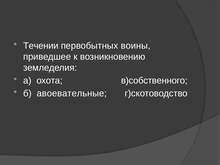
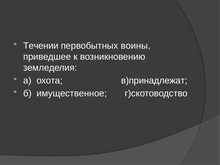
в)собственного: в)собственного -> в)принадлежат
авоевательные: авоевательные -> имущественное
